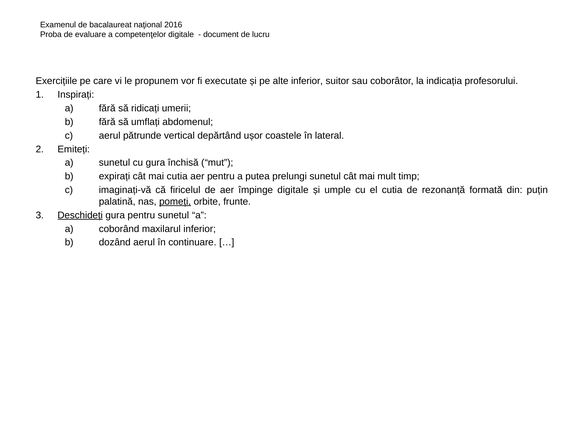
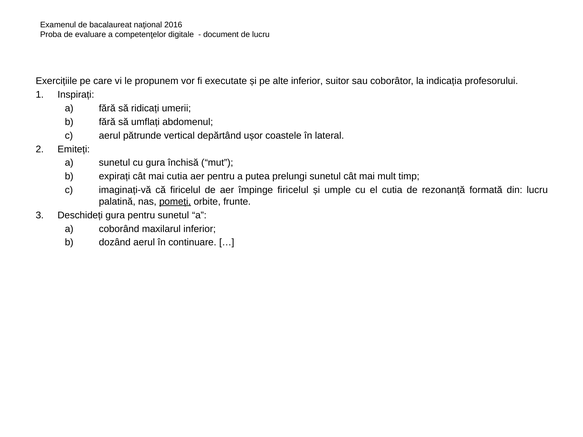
împinge digitale: digitale -> firicelul
din puțin: puțin -> lucru
Deschideți underline: present -> none
